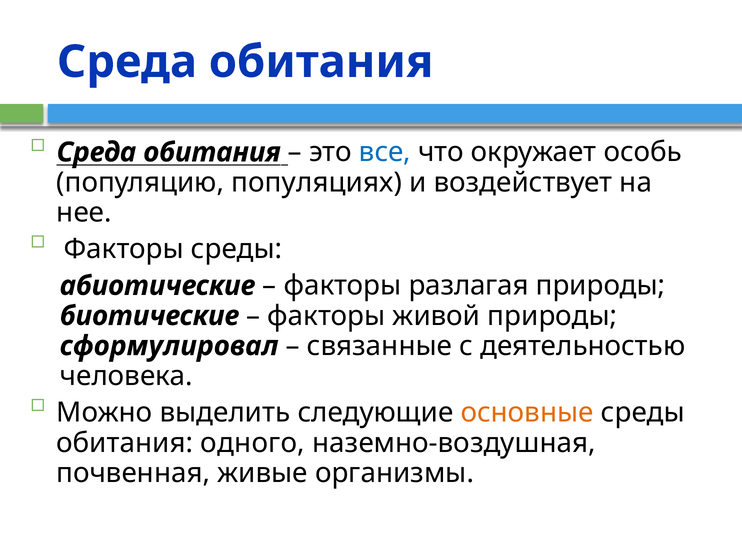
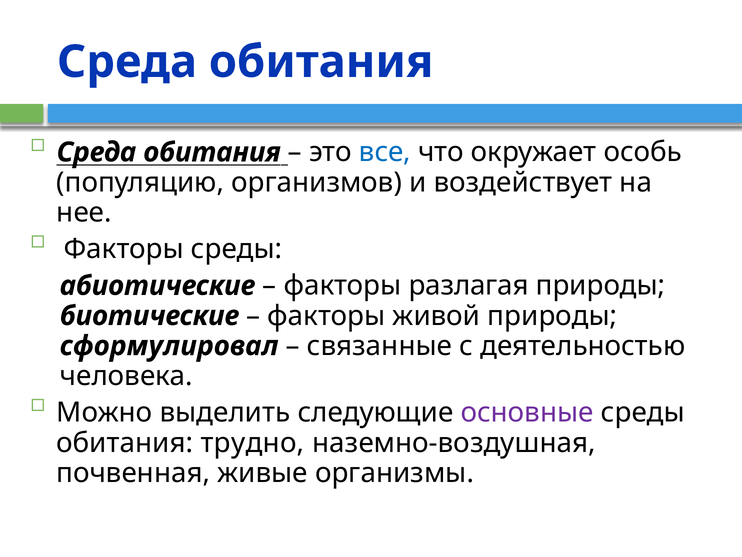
популяциях: популяциях -> организмов
основные colour: orange -> purple
одного: одного -> трудно
